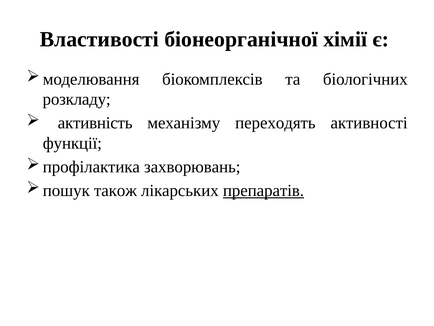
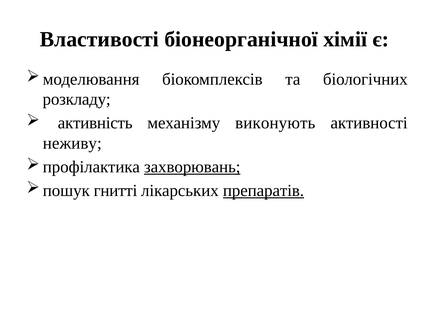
переходять: переходять -> виконують
функції: функції -> неживу
захворювань underline: none -> present
також: також -> гнитті
